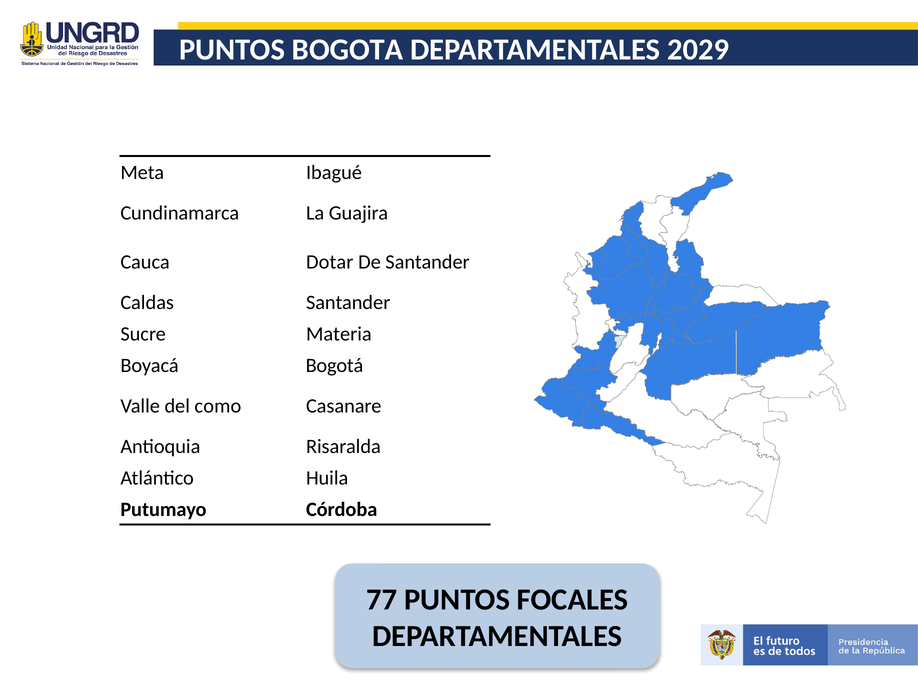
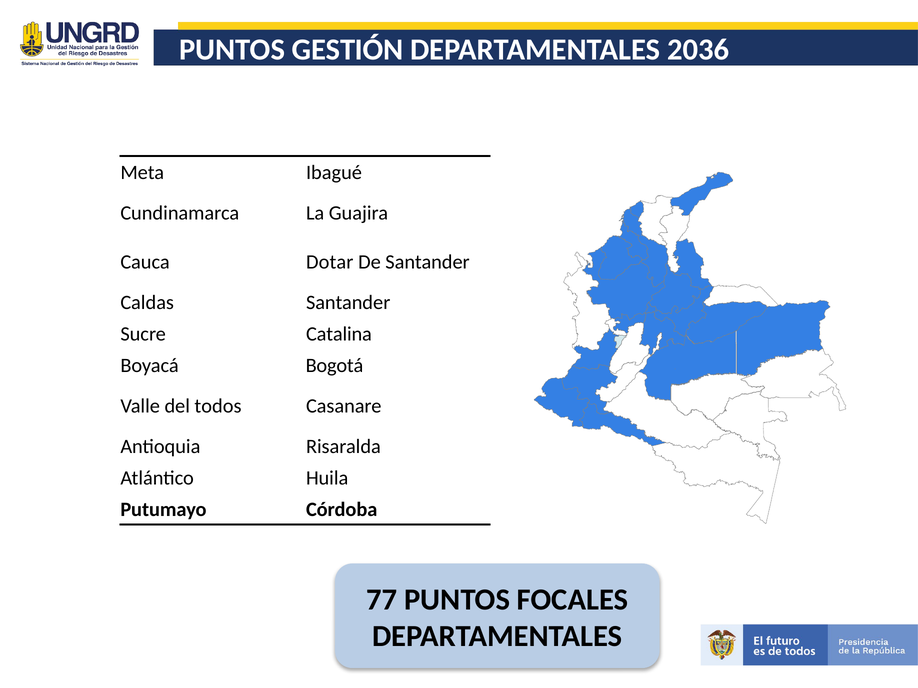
BOGOTA: BOGOTA -> GESTIÓN
2029: 2029 -> 2036
Materia: Materia -> Catalina
como: como -> todos
